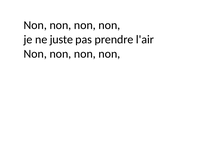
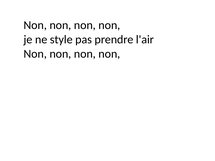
juste: juste -> style
